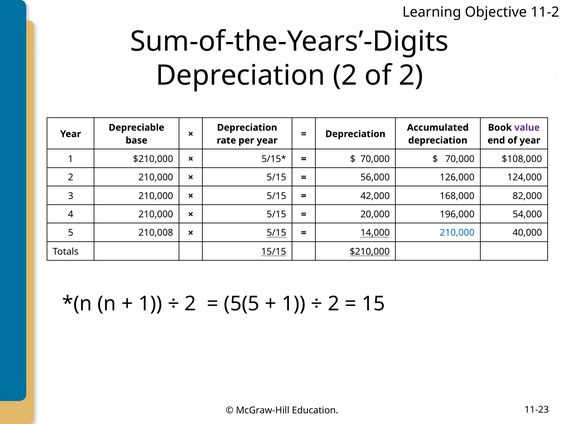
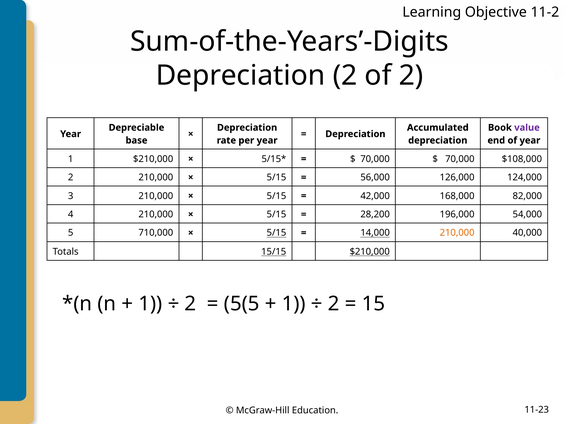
20,000: 20,000 -> 28,200
210,008: 210,008 -> 710,000
210,000 at (457, 233) colour: blue -> orange
